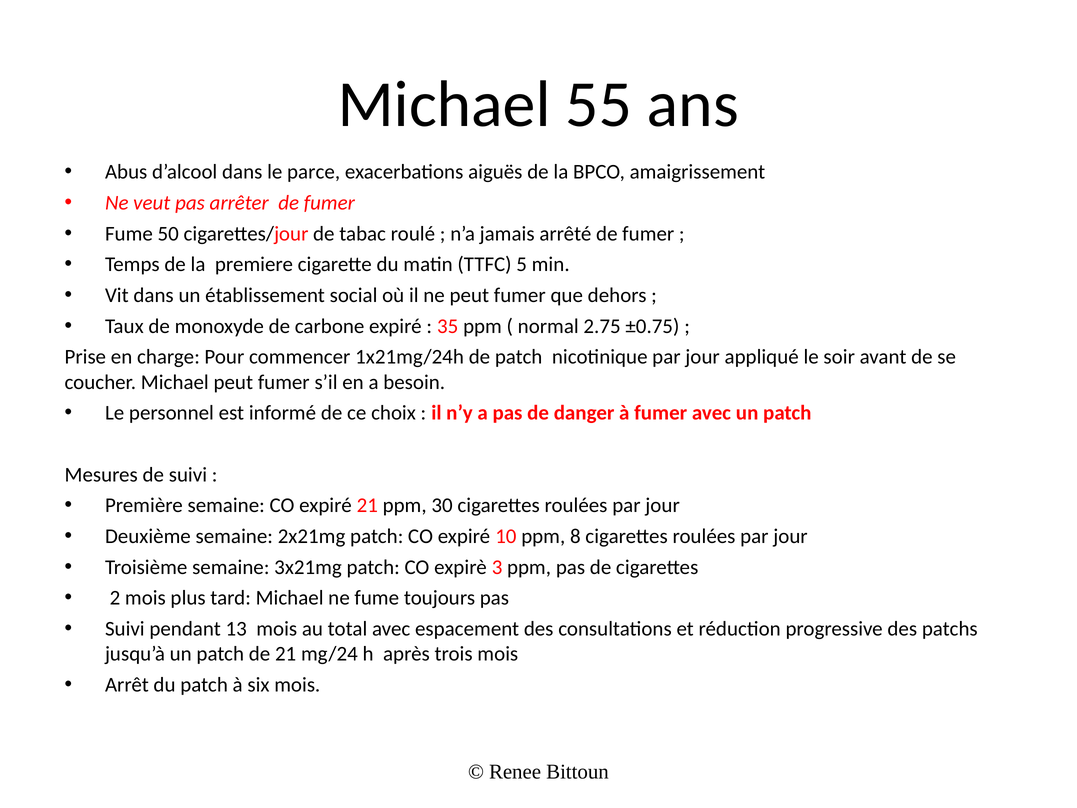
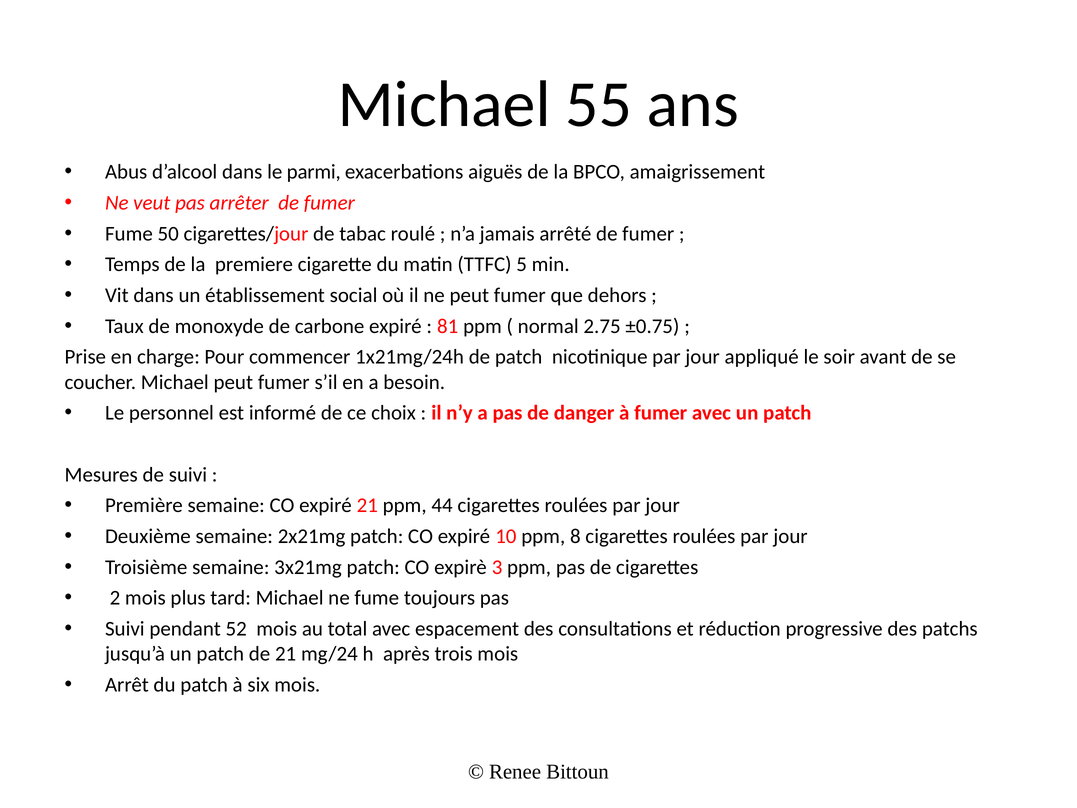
parce: parce -> parmi
35: 35 -> 81
30: 30 -> 44
13: 13 -> 52
